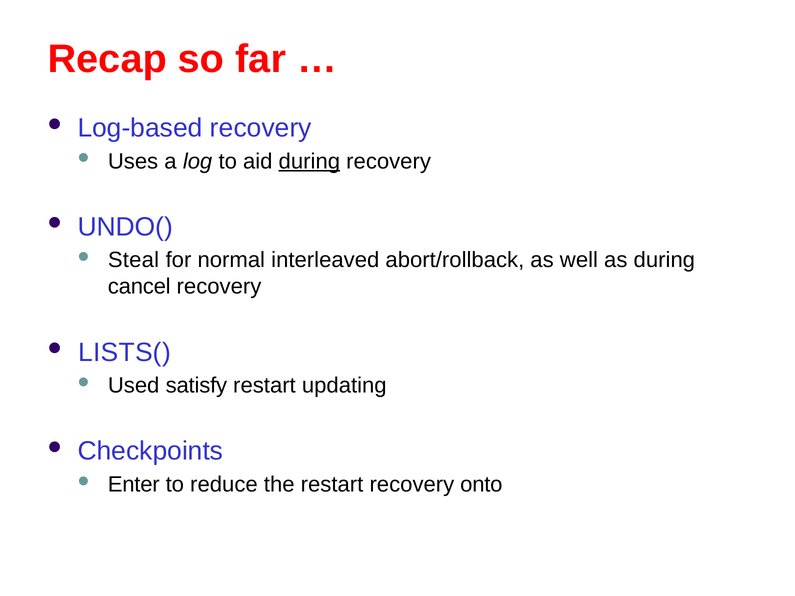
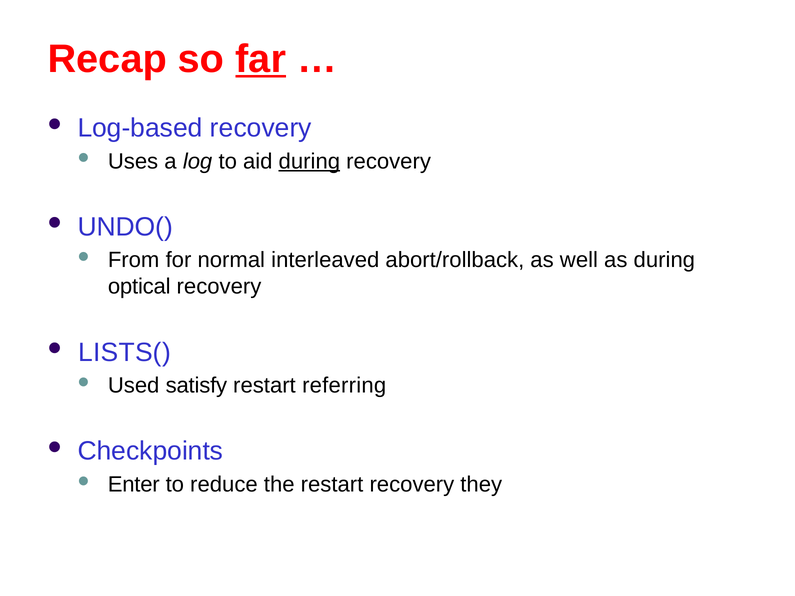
far underline: none -> present
Steal: Steal -> From
cancel: cancel -> optical
updating: updating -> referring
onto: onto -> they
